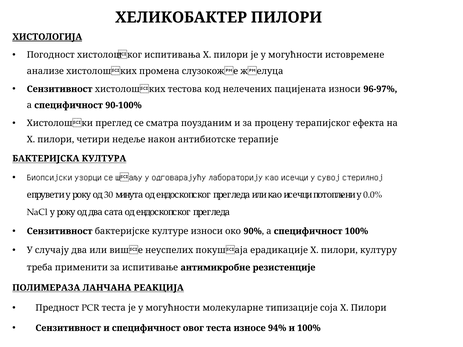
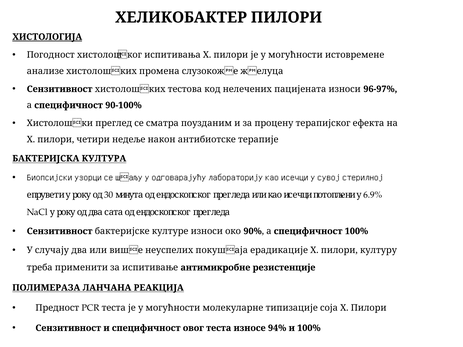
0.0%: 0.0% -> 6.9%
